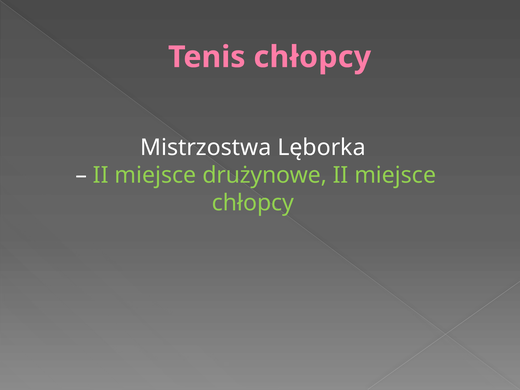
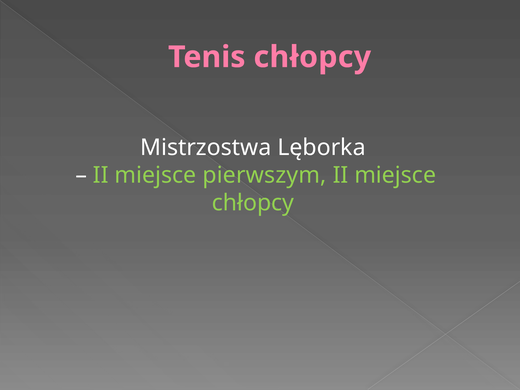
drużynowe: drużynowe -> pierwszym
